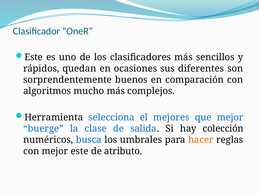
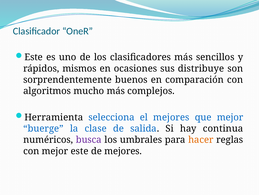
quedan: quedan -> mismos
diferentes: diferentes -> distribuye
colección: colección -> continua
busca colour: blue -> purple
de atributo: atributo -> mejores
